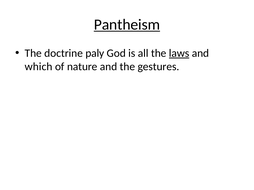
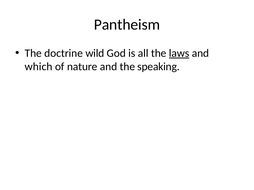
Pantheism underline: present -> none
paly: paly -> wild
gestures: gestures -> speaking
